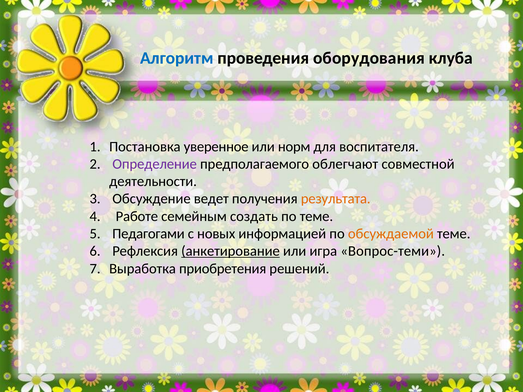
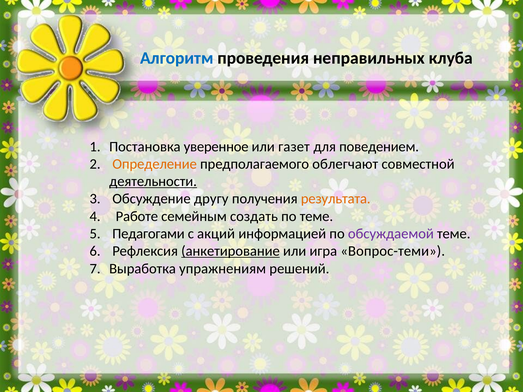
оборудования: оборудования -> неправильных
норм: норм -> газет
воспитателя: воспитателя -> поведением
Определение colour: purple -> orange
деятельности underline: none -> present
ведет: ведет -> другу
новых: новых -> акций
обсуждаемой colour: orange -> purple
приобретения: приобретения -> упражнениям
